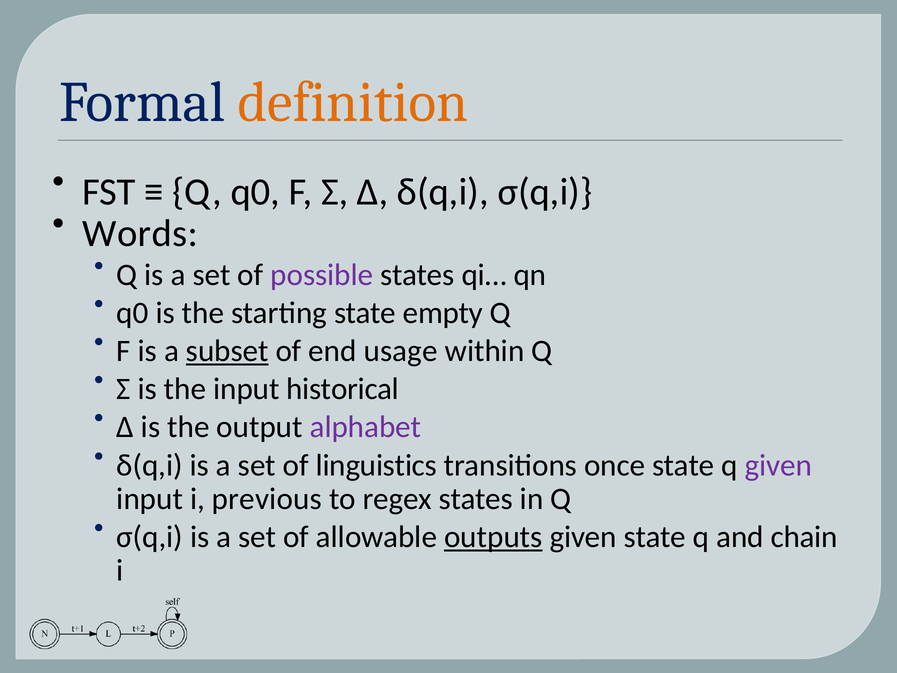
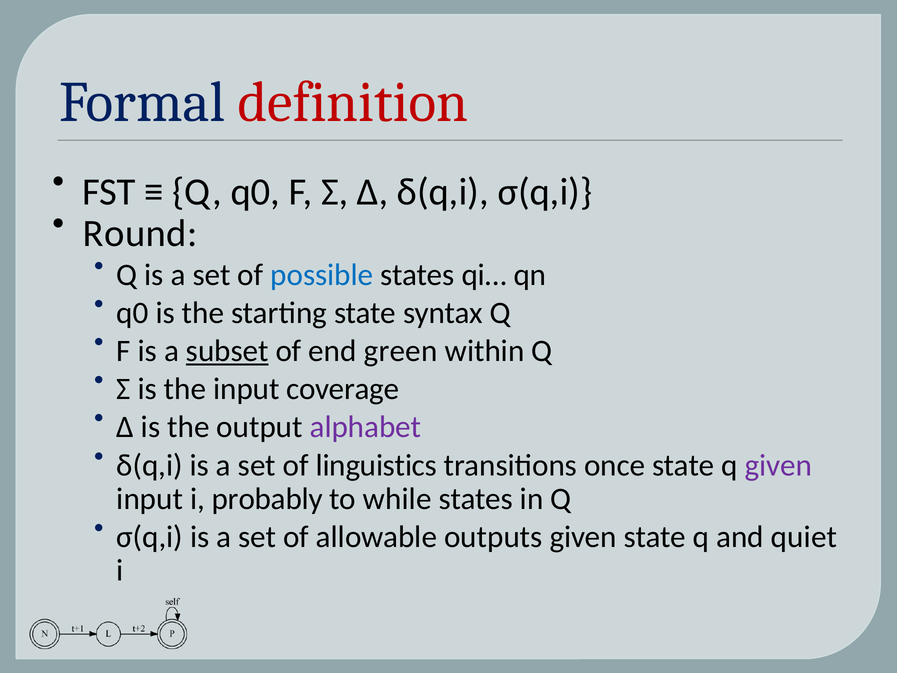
definition colour: orange -> red
Words: Words -> Round
possible colour: purple -> blue
empty: empty -> syntax
usage: usage -> green
historical: historical -> coverage
previous: previous -> probably
regex: regex -> while
outputs underline: present -> none
chain: chain -> quiet
